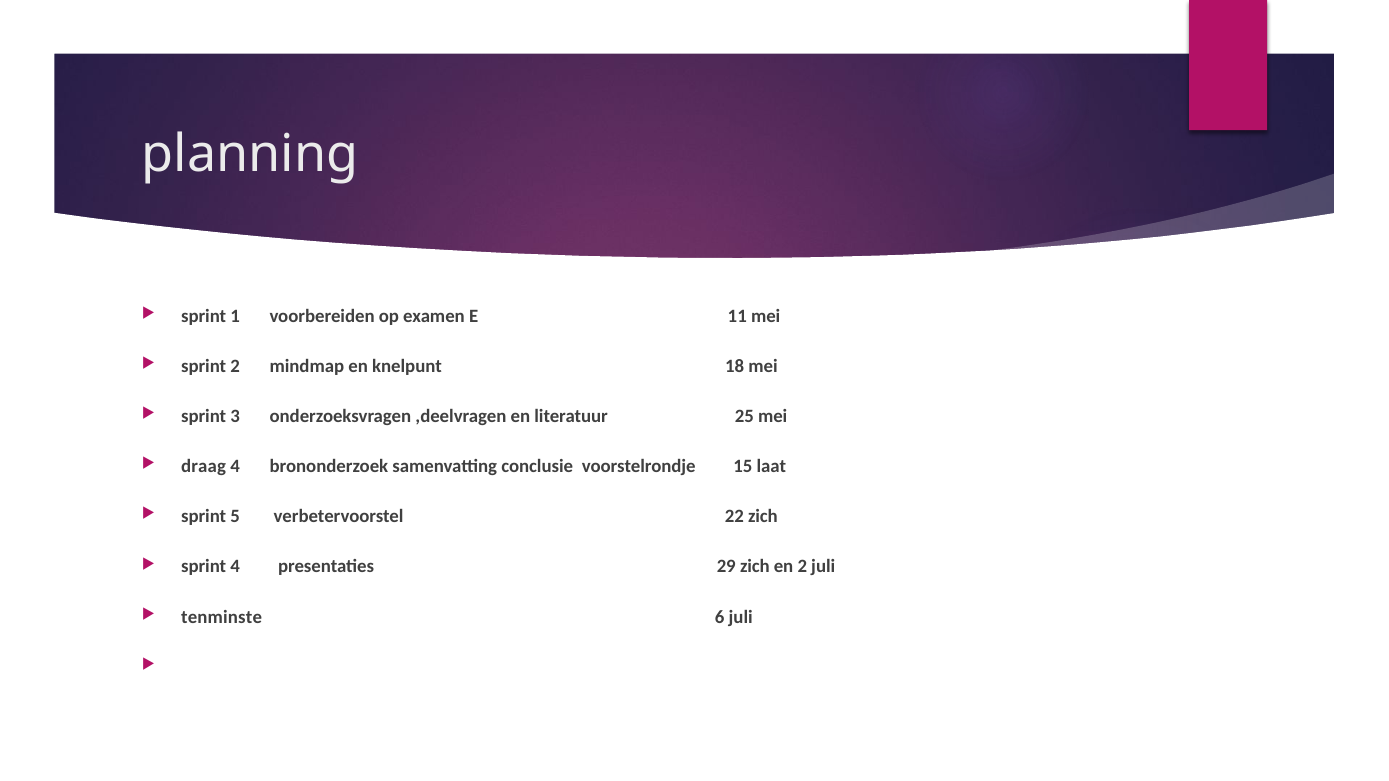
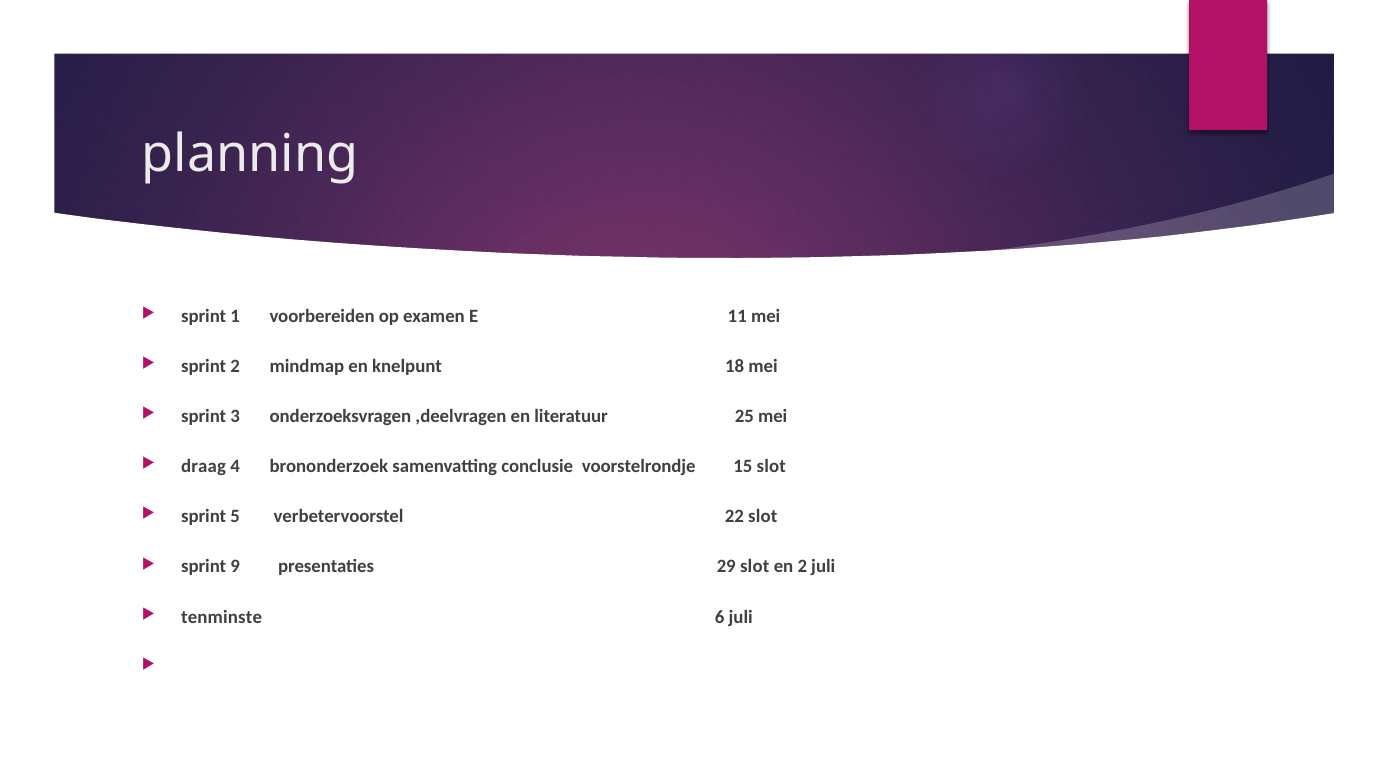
15 laat: laat -> slot
22 zich: zich -> slot
sprint 4: 4 -> 9
29 zich: zich -> slot
